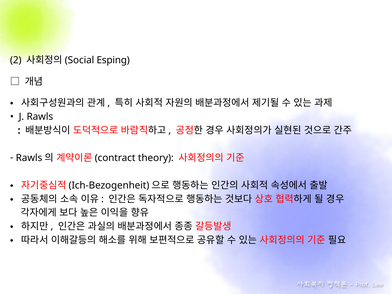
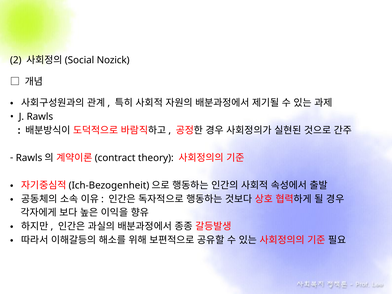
Esping: Esping -> Nozick
